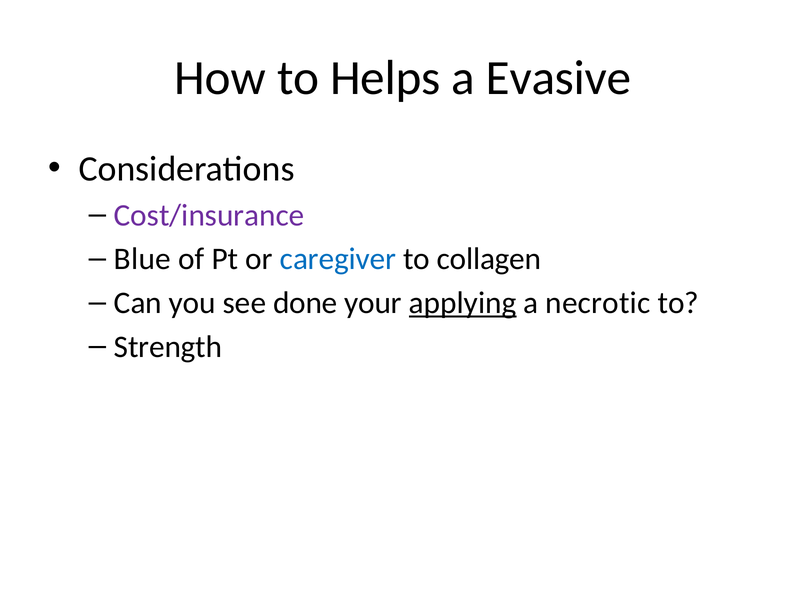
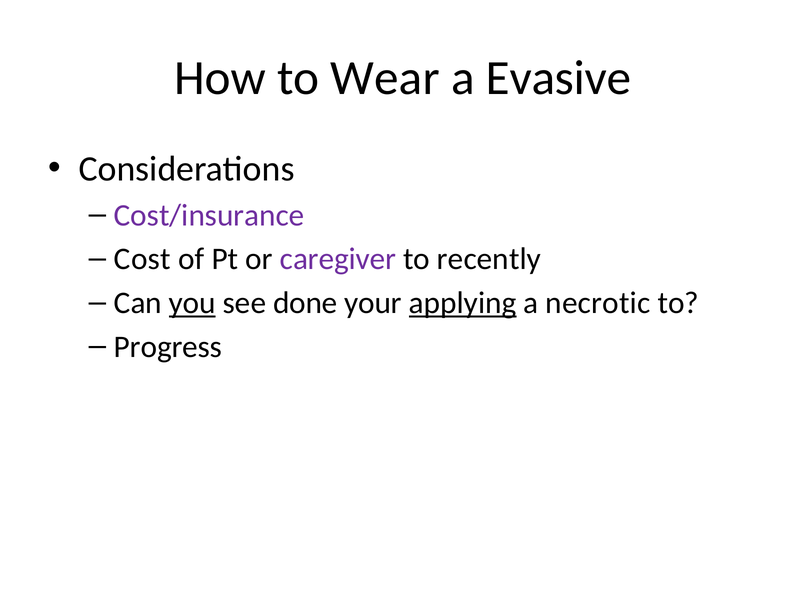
Helps: Helps -> Wear
Blue: Blue -> Cost
caregiver colour: blue -> purple
collagen: collagen -> recently
you underline: none -> present
Strength: Strength -> Progress
